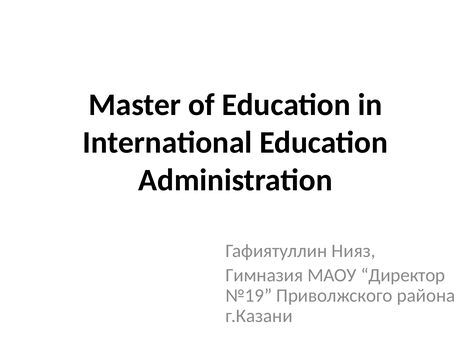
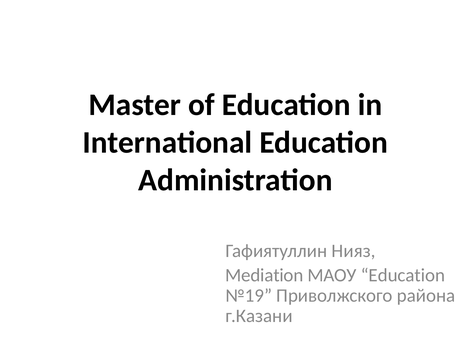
Гимназия: Гимназия -> Mediation
МАОУ Директор: Директор -> Education
